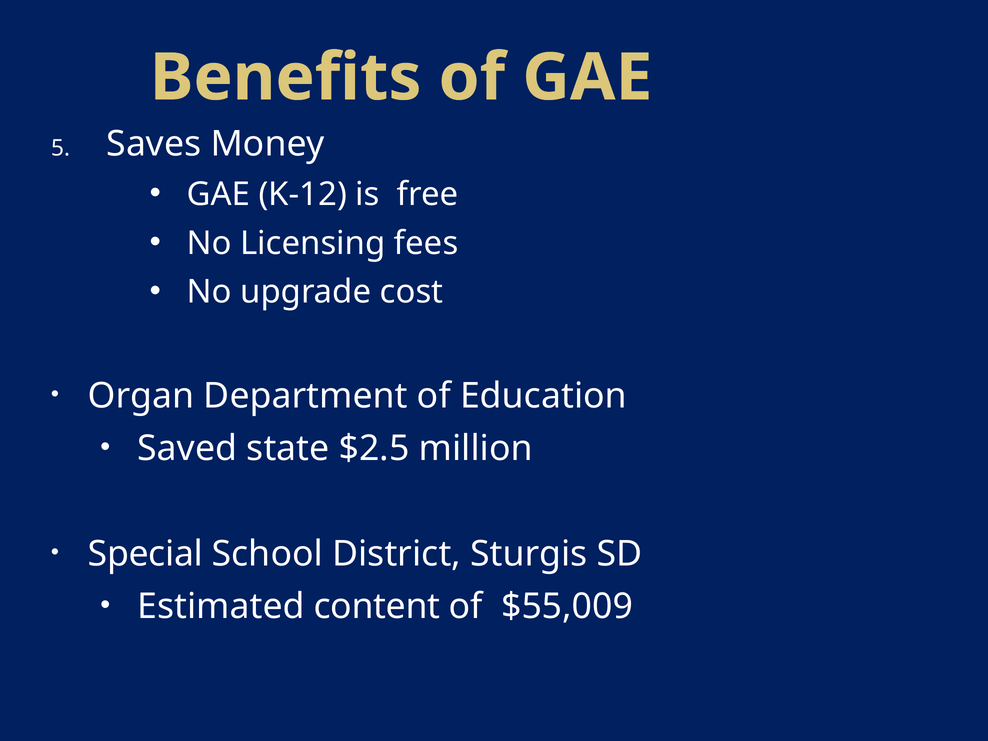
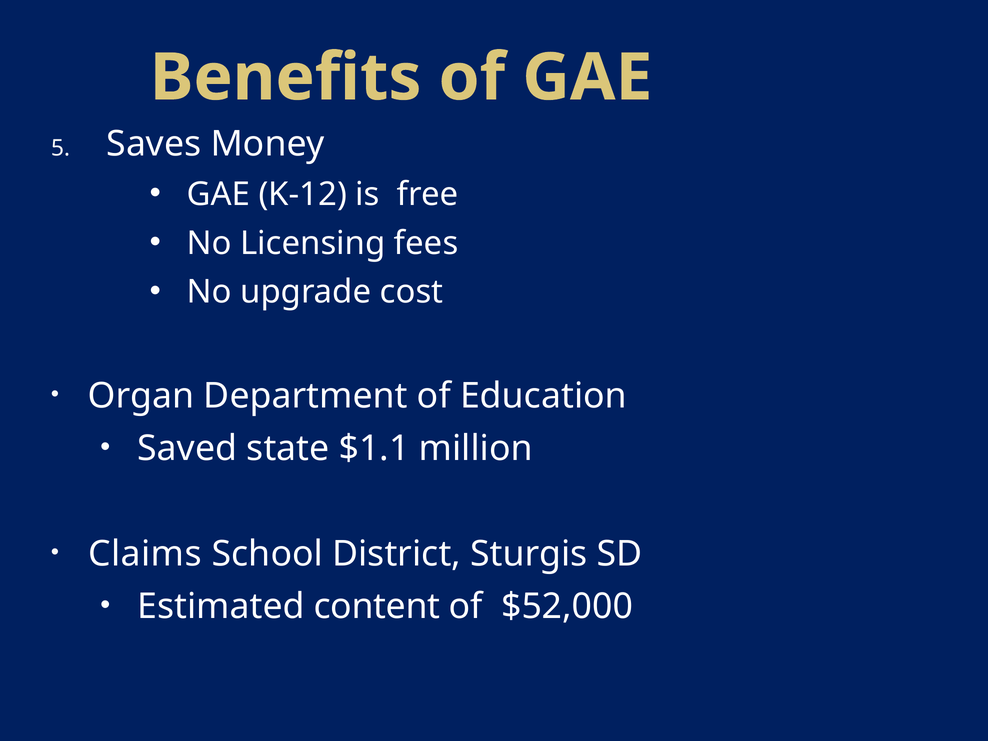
$2.5: $2.5 -> $1.1
Special: Special -> Claims
$55,009: $55,009 -> $52,000
